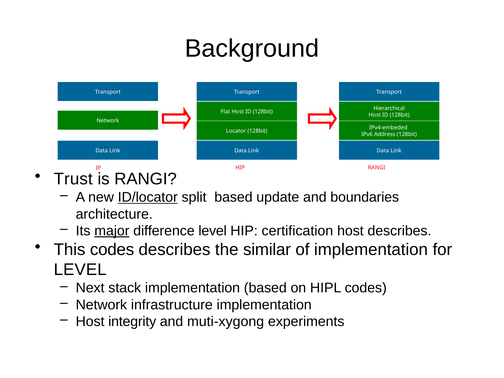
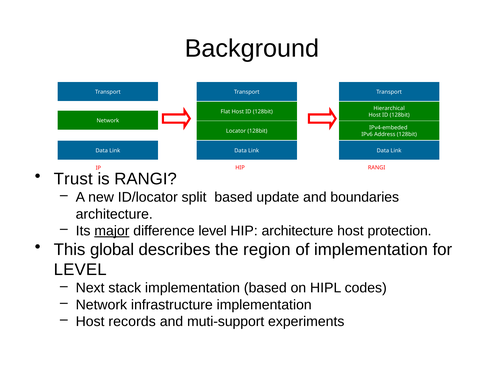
ID/locator underline: present -> none
HIP certification: certification -> architecture
host describes: describes -> protection
This codes: codes -> global
similar: similar -> region
integrity: integrity -> records
muti-xygong: muti-xygong -> muti-support
